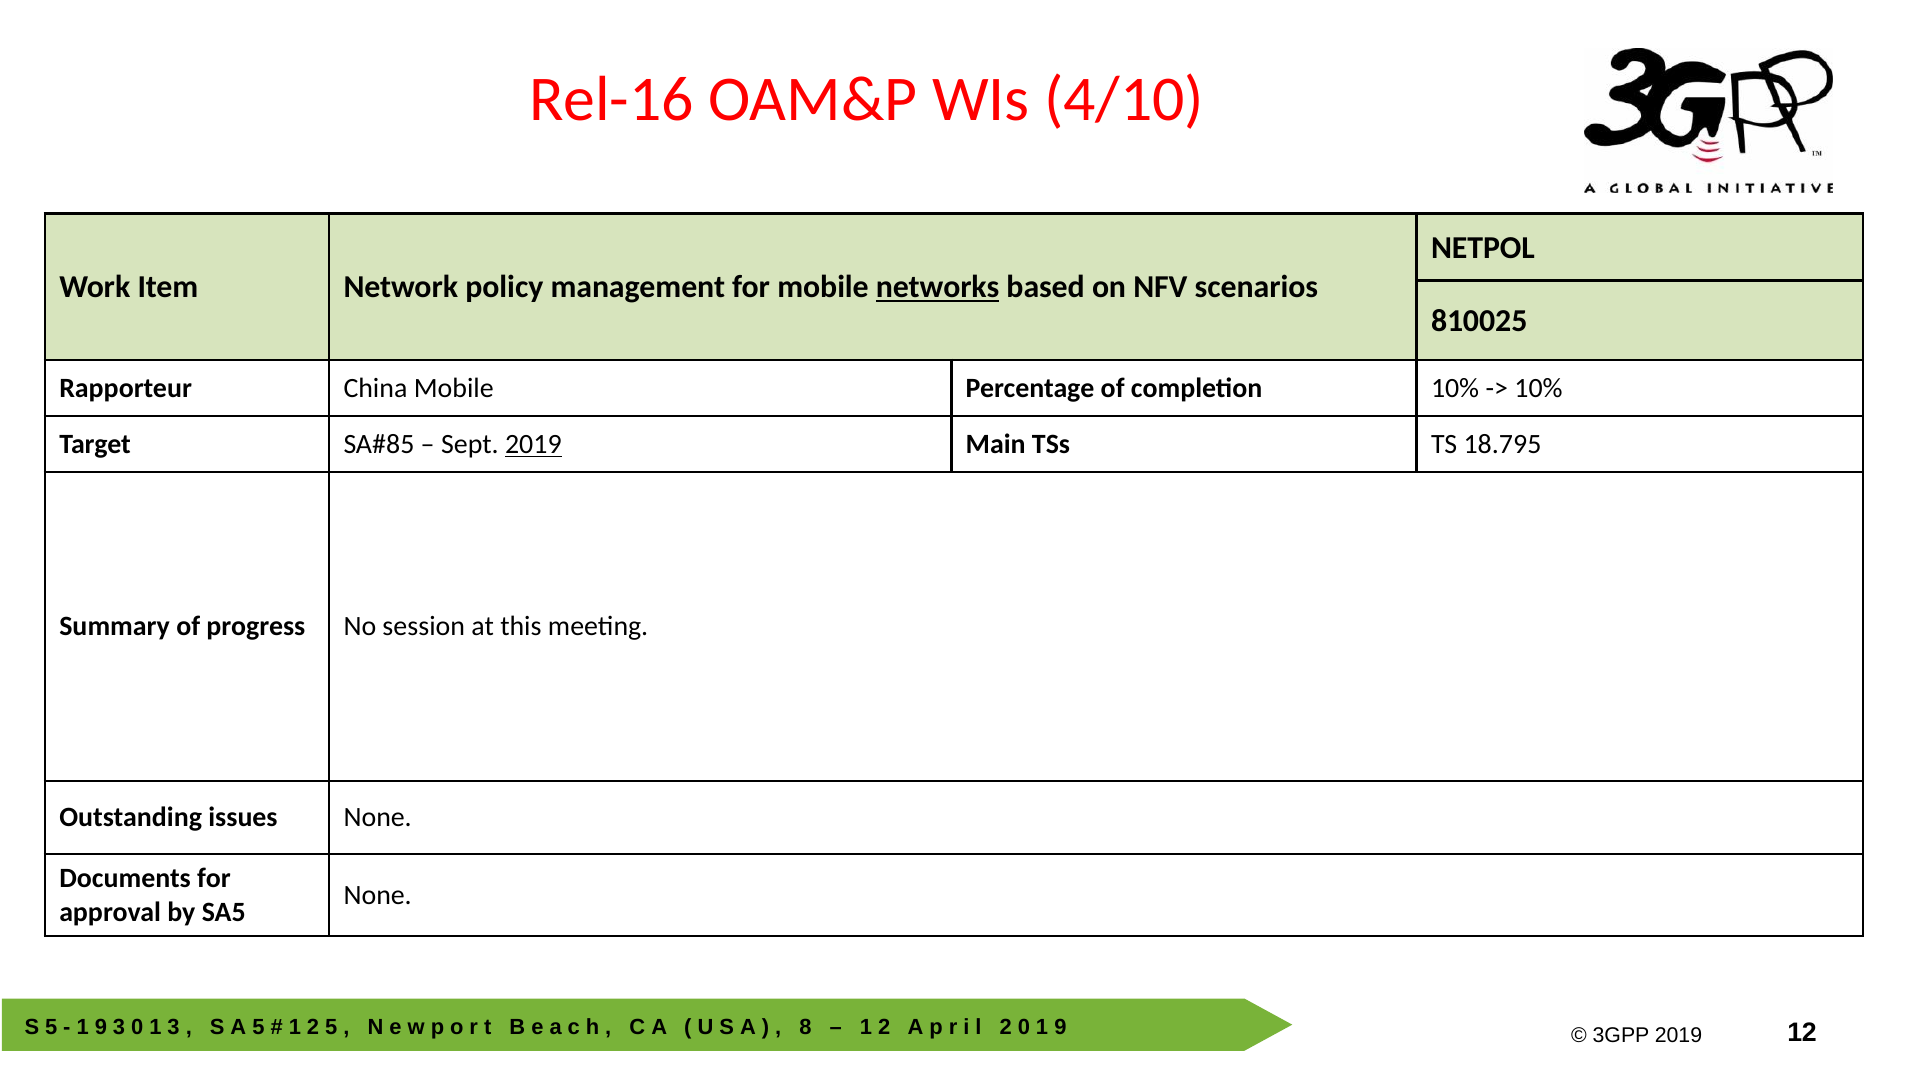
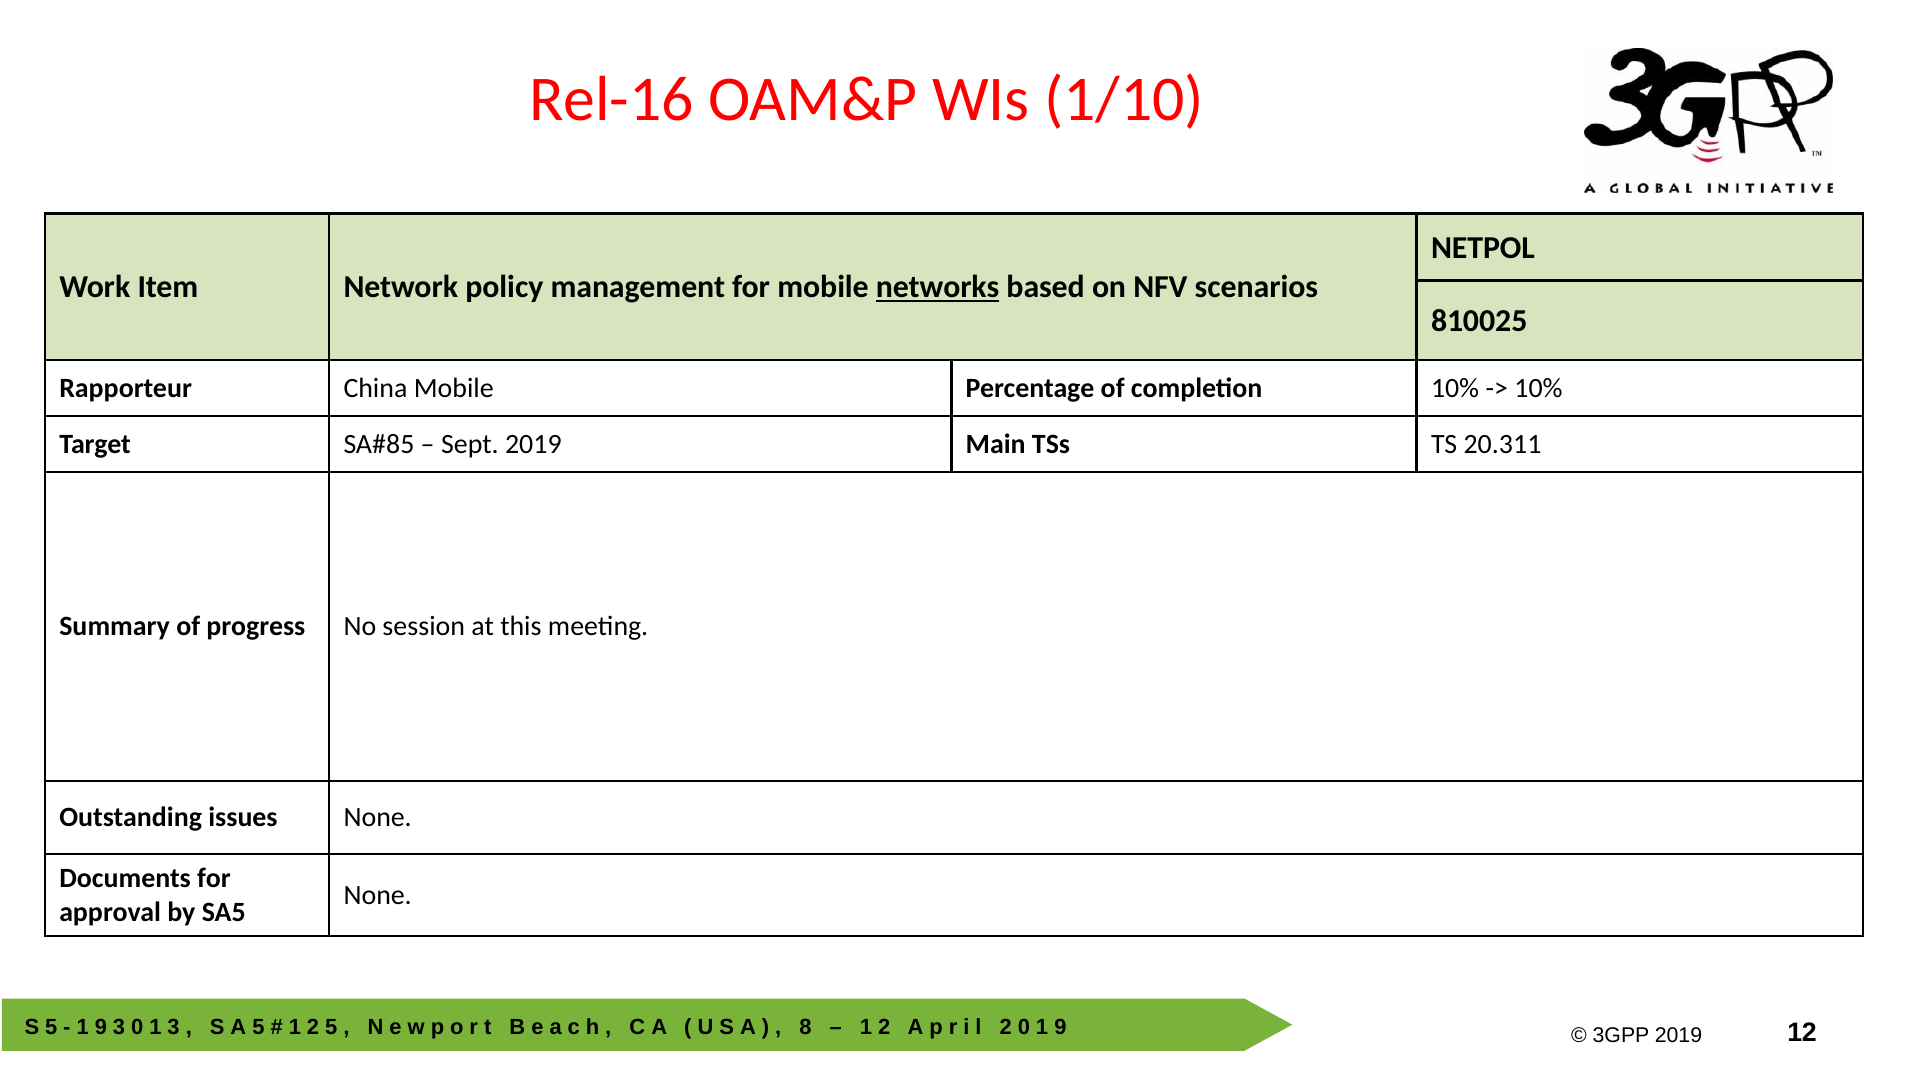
4/10: 4/10 -> 1/10
2019 at (533, 444) underline: present -> none
18.795: 18.795 -> 20.311
